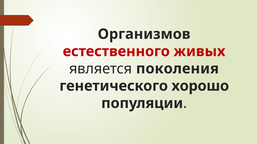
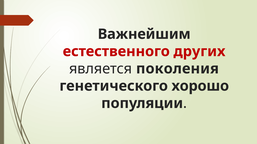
Организмов: Организмов -> Важнейшим
живых: живых -> других
